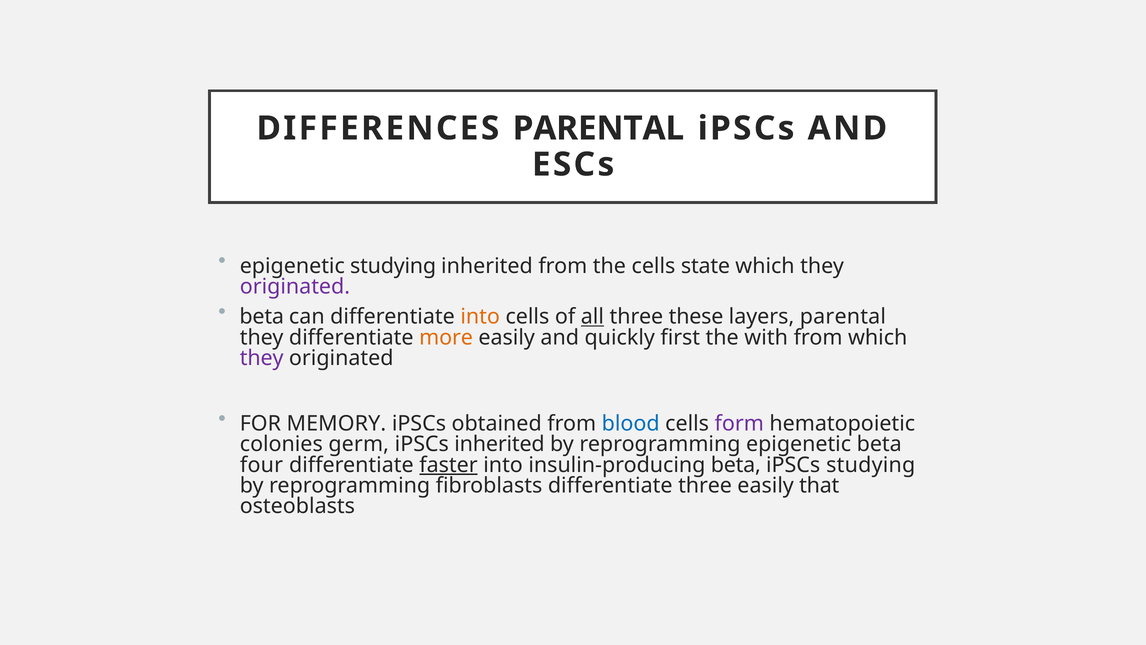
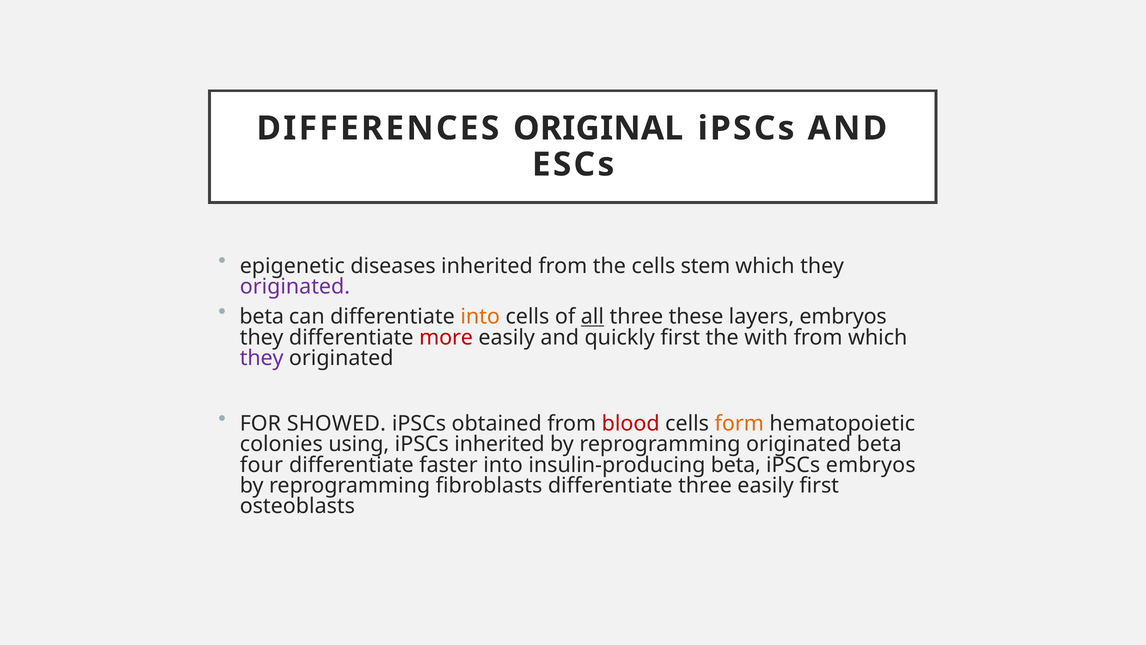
DIFFERENCES PARENTAL: PARENTAL -> ORIGINAL
epigenetic studying: studying -> diseases
state: state -> stem
layers parental: parental -> embryos
more colour: orange -> red
MEMORY: MEMORY -> SHOWED
blood colour: blue -> red
form colour: purple -> orange
germ: germ -> using
reprogramming epigenetic: epigenetic -> originated
faster underline: present -> none
iPSCs studying: studying -> embryos
easily that: that -> first
